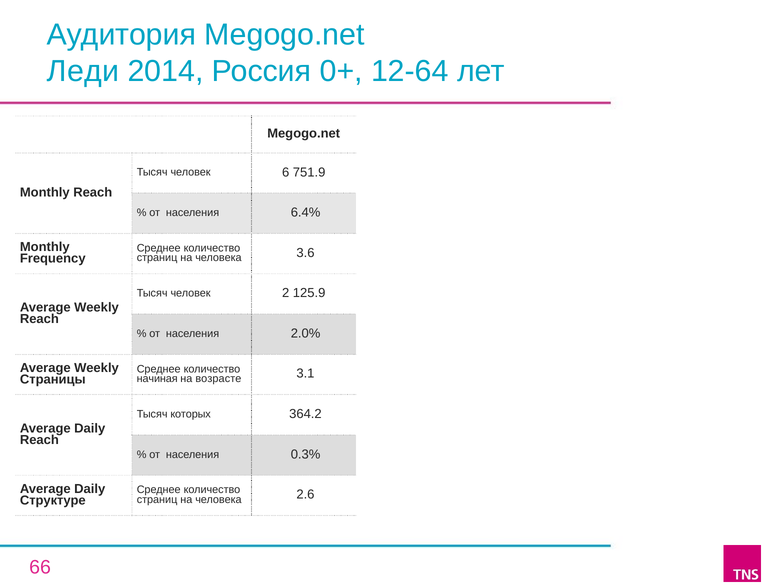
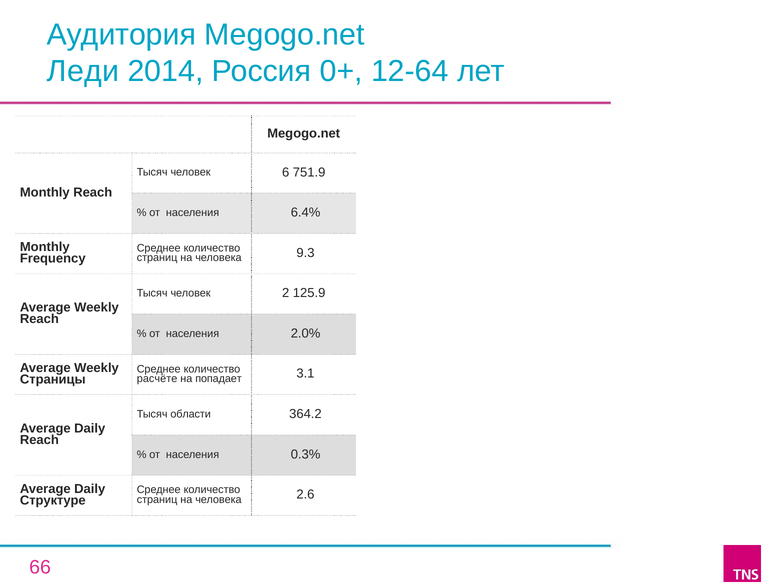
3.6: 3.6 -> 9.3
начиная: начиная -> расчёте
возрасте: возрасте -> попадает
которых: которых -> области
